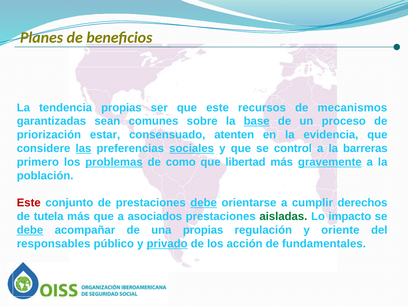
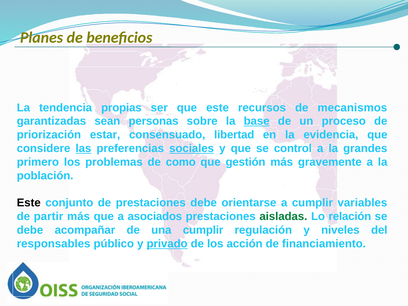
comunes: comunes -> personas
atenten: atenten -> libertad
barreras: barreras -> grandes
problemas underline: present -> none
libertad: libertad -> gestión
gravemente underline: present -> none
Este at (29, 203) colour: red -> black
debe at (204, 203) underline: present -> none
derechos: derechos -> variables
tutela: tutela -> partir
impacto: impacto -> relación
debe at (30, 230) underline: present -> none
una propias: propias -> cumplir
oriente: oriente -> niveles
fundamentales: fundamentales -> financiamiento
